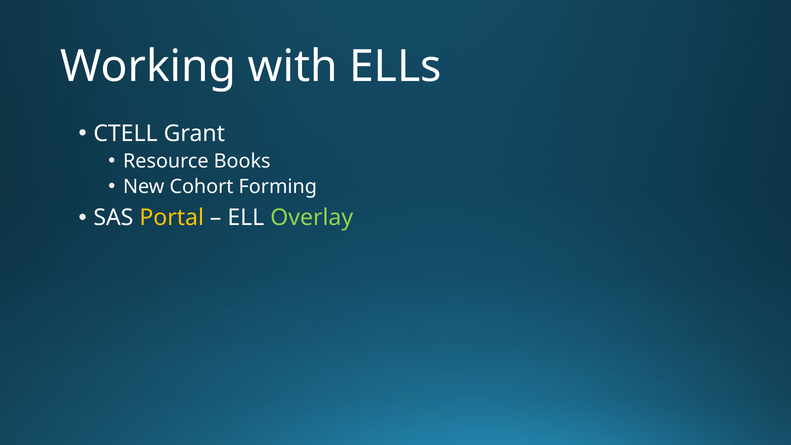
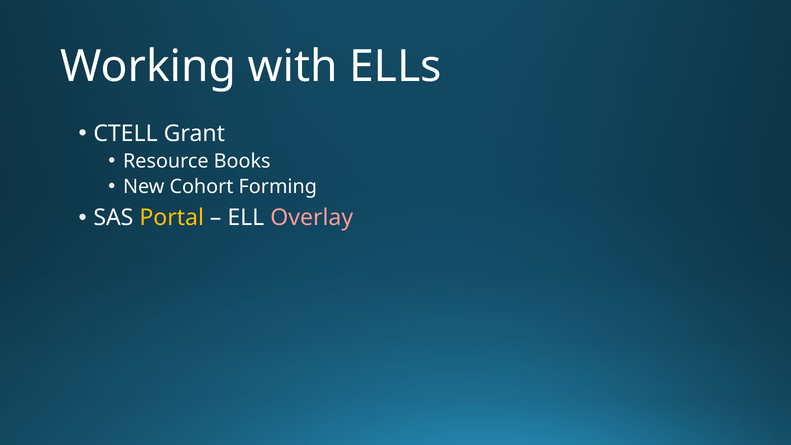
Overlay colour: light green -> pink
